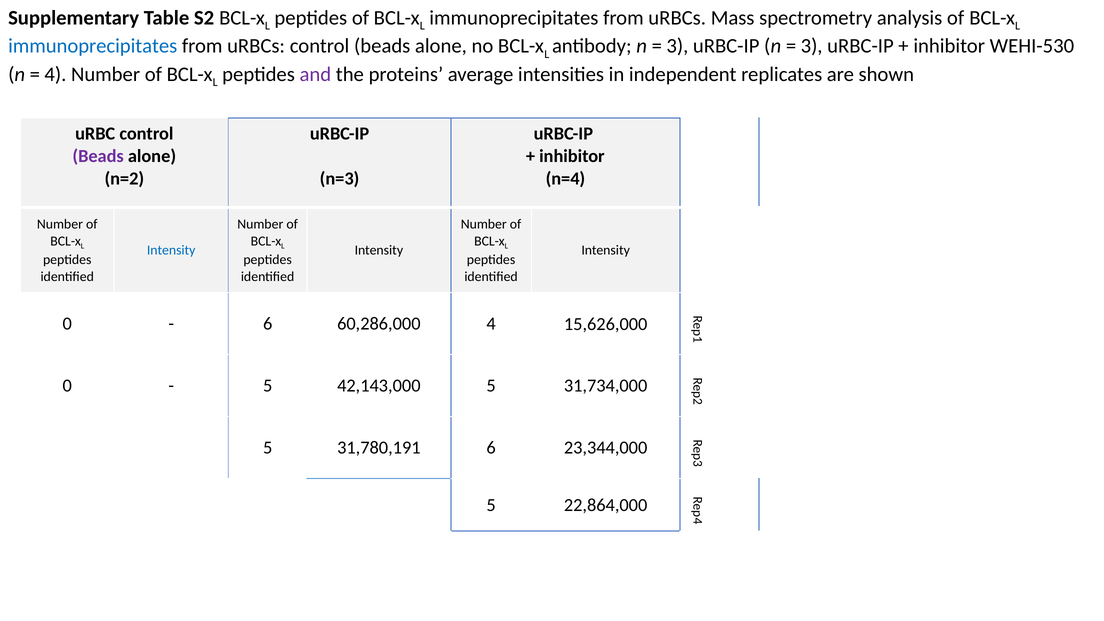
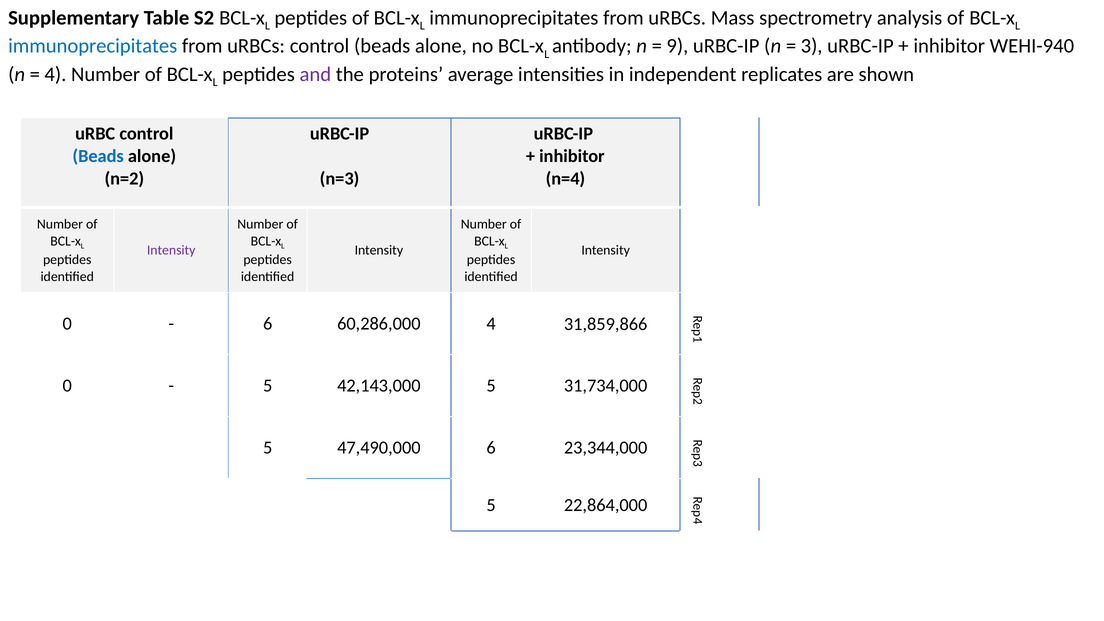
3 at (677, 46): 3 -> 9
WEHI-530: WEHI-530 -> WEHI-940
Beads at (98, 156) colour: purple -> blue
Intensity at (171, 250) colour: blue -> purple
15,626,000: 15,626,000 -> 31,859,866
31,780,191: 31,780,191 -> 47,490,000
